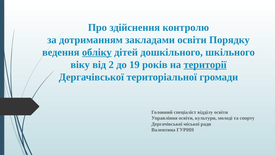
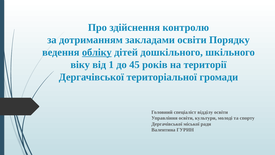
2: 2 -> 1
19: 19 -> 45
території underline: present -> none
